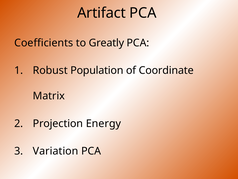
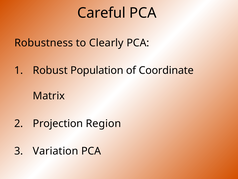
Artifact: Artifact -> Careful
Coefficients: Coefficients -> Robustness
Greatly: Greatly -> Clearly
Energy: Energy -> Region
